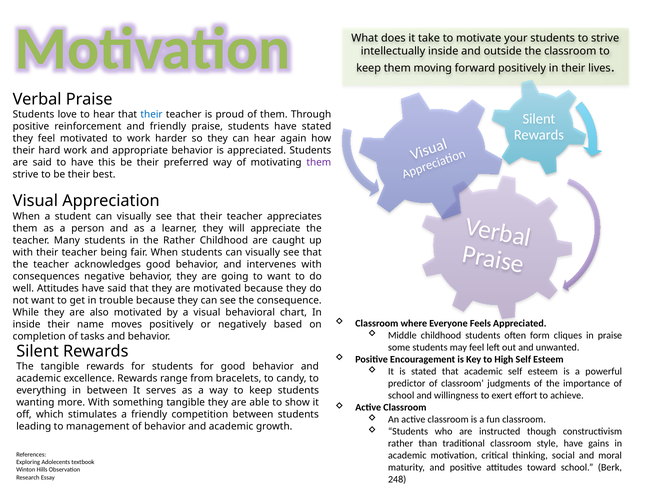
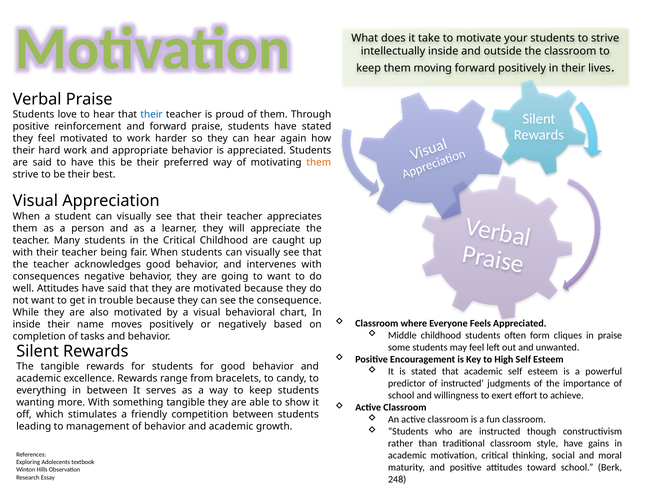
and friendly: friendly -> forward
them at (319, 162) colour: purple -> orange
the Rather: Rather -> Critical
of classroom: classroom -> instructed
